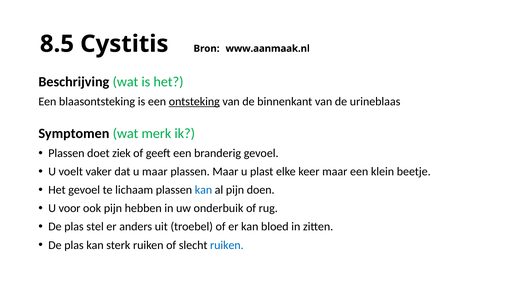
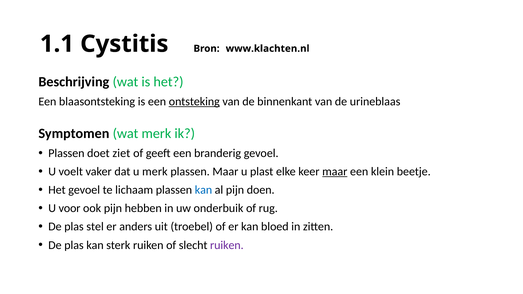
8.5: 8.5 -> 1.1
www.aanmaak.nl: www.aanmaak.nl -> www.klachten.nl
ziek: ziek -> ziet
u maar: maar -> merk
maar at (335, 172) underline: none -> present
ruiken at (227, 245) colour: blue -> purple
